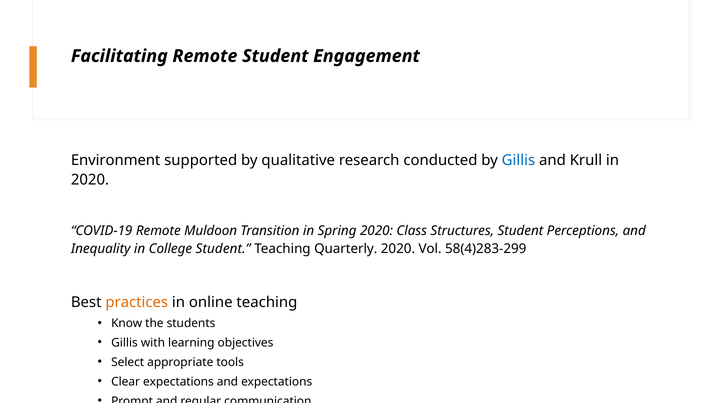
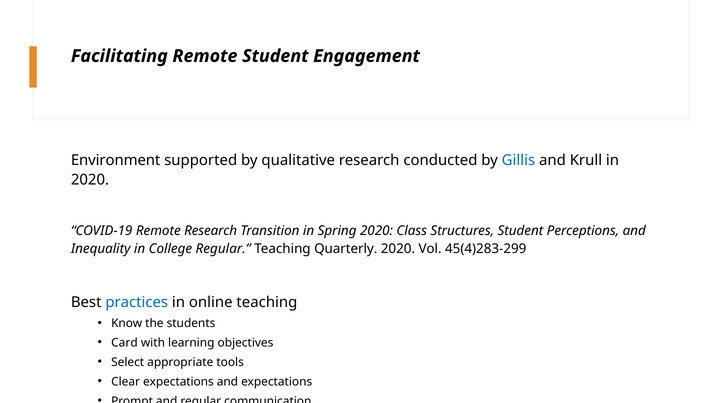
Remote Muldoon: Muldoon -> Research
College Student: Student -> Regular
58(4)283-299: 58(4)283-299 -> 45(4)283-299
practices colour: orange -> blue
Gillis at (124, 343): Gillis -> Card
